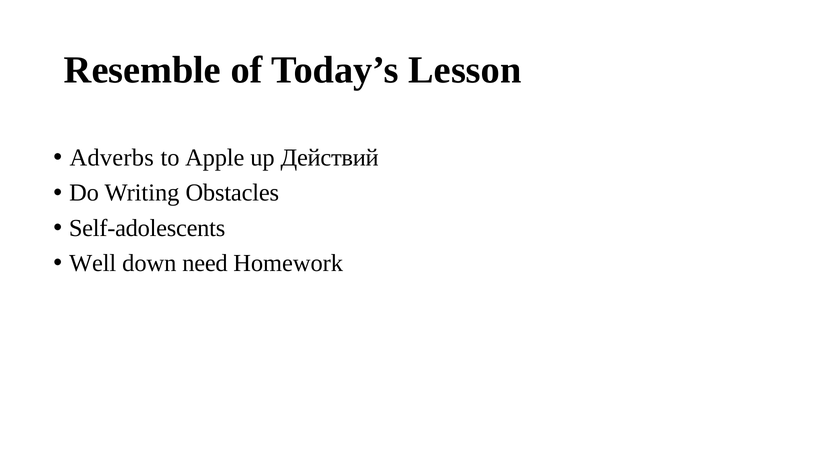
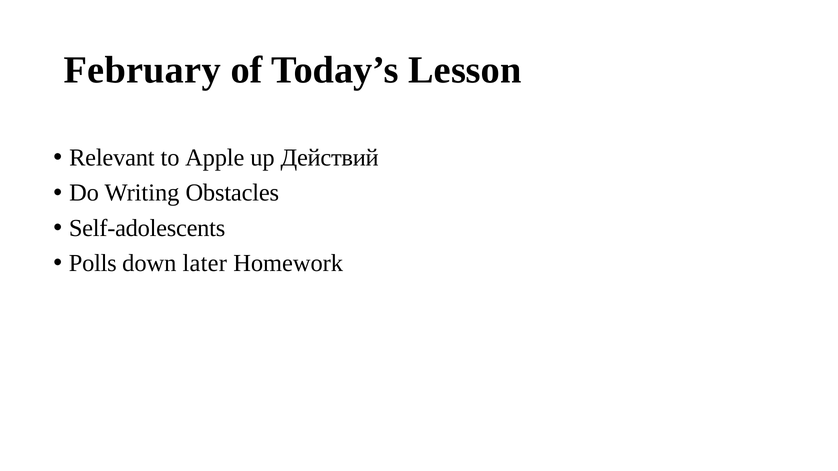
Resemble: Resemble -> February
Adverbs: Adverbs -> Relevant
Well: Well -> Polls
need: need -> later
